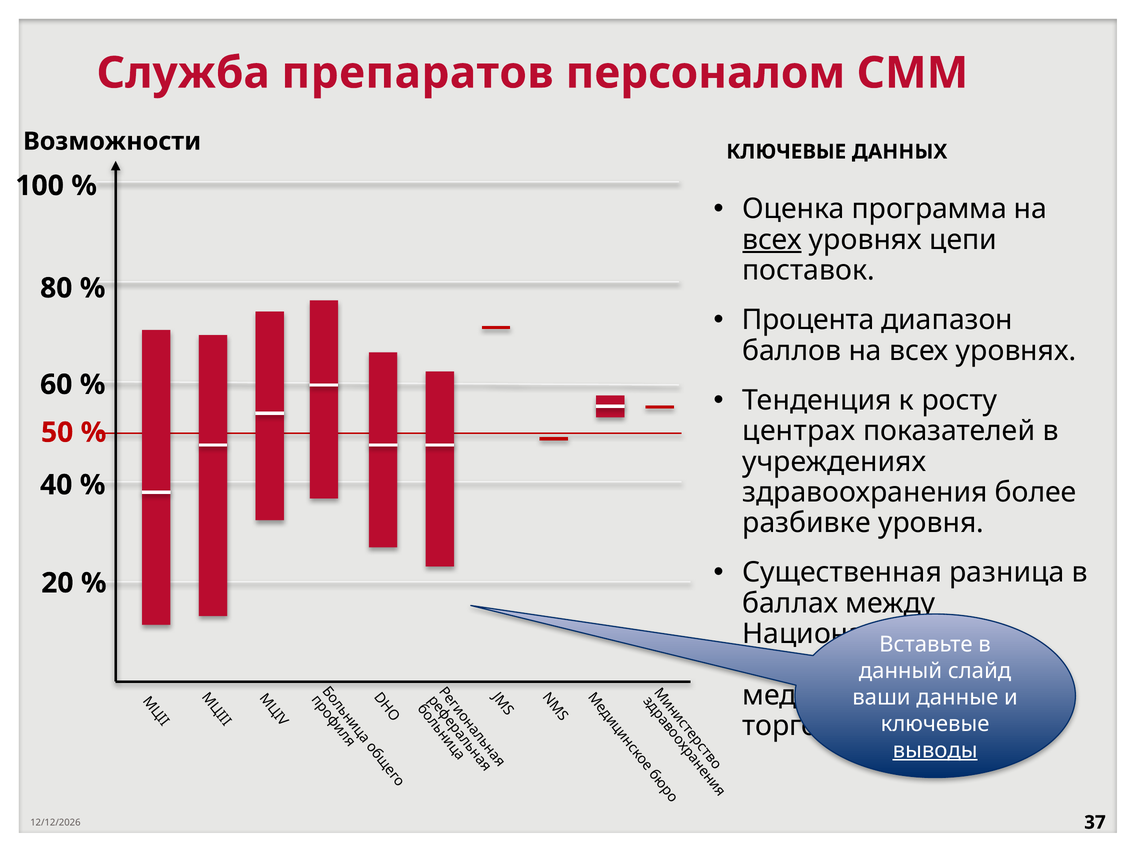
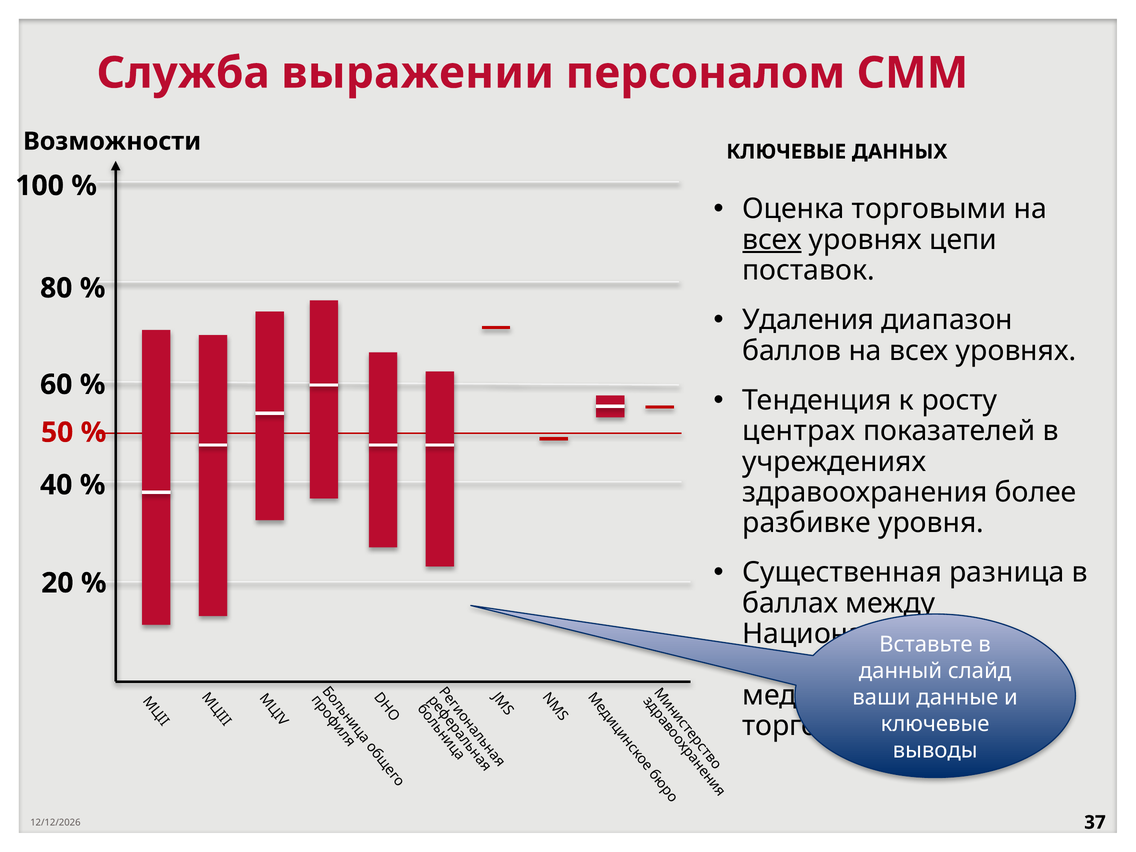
препаратов: препаратов -> выражении
Оценка программа: программа -> торговыми
Процента: Процента -> Удаления
выводы underline: present -> none
